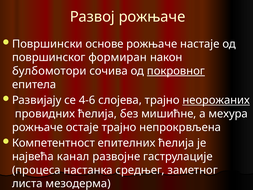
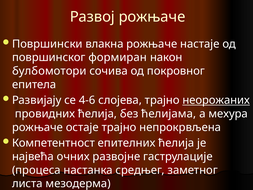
основе: основе -> влакна
покровног underline: present -> none
мишићне: мишићне -> ћелијама
канал: канал -> очних
